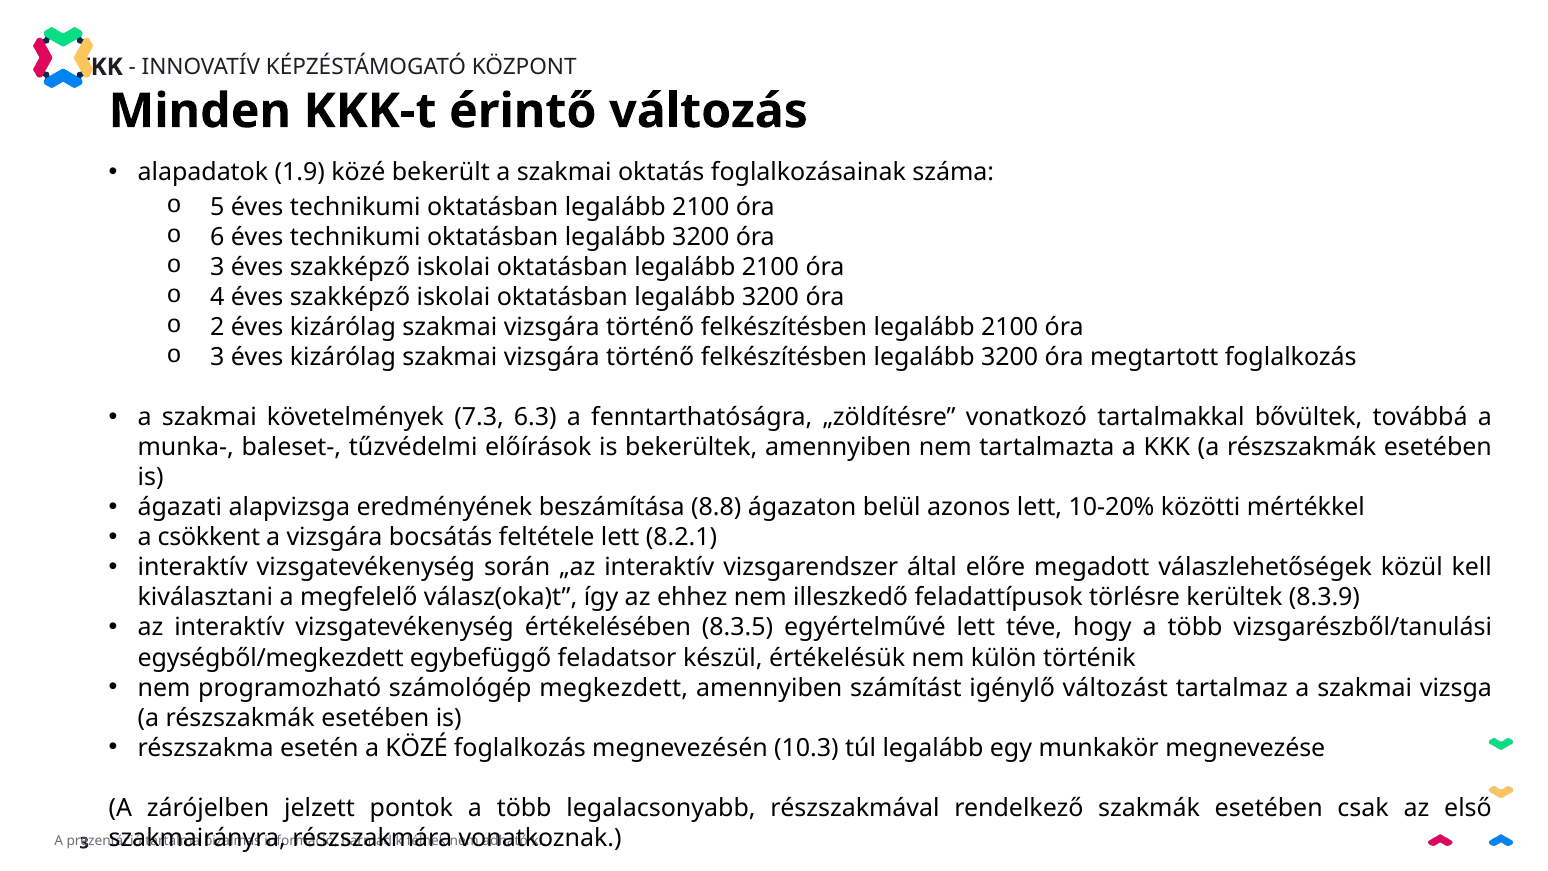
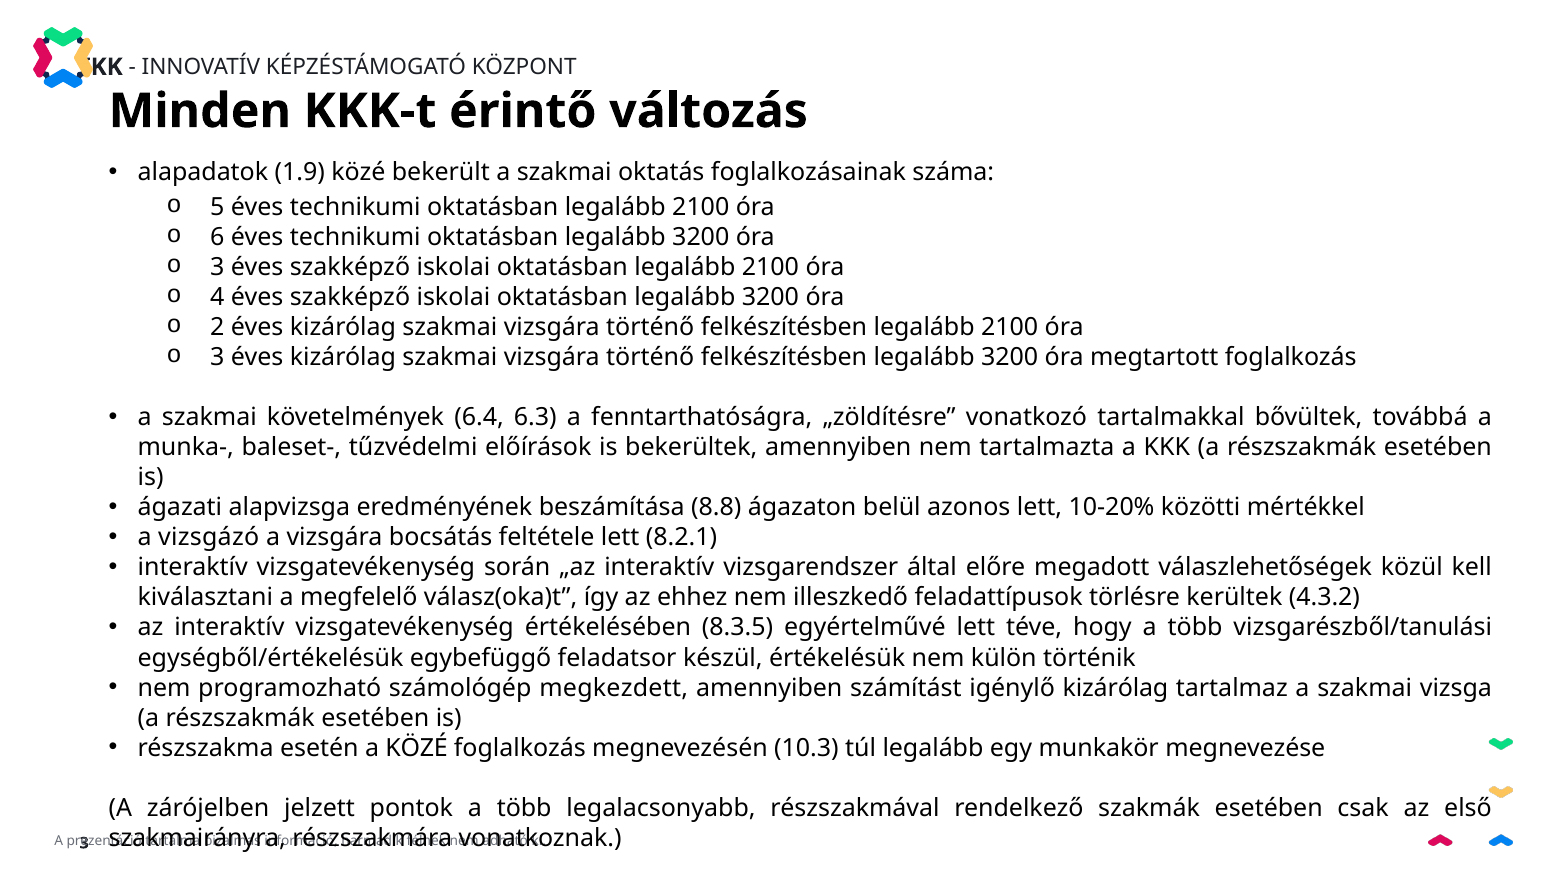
7.3: 7.3 -> 6.4
csökkent: csökkent -> vizsgázó
8.3.9: 8.3.9 -> 4.3.2
egységből/megkezdett: egységből/megkezdett -> egységből/értékelésük
igénylő változást: változást -> kizárólag
